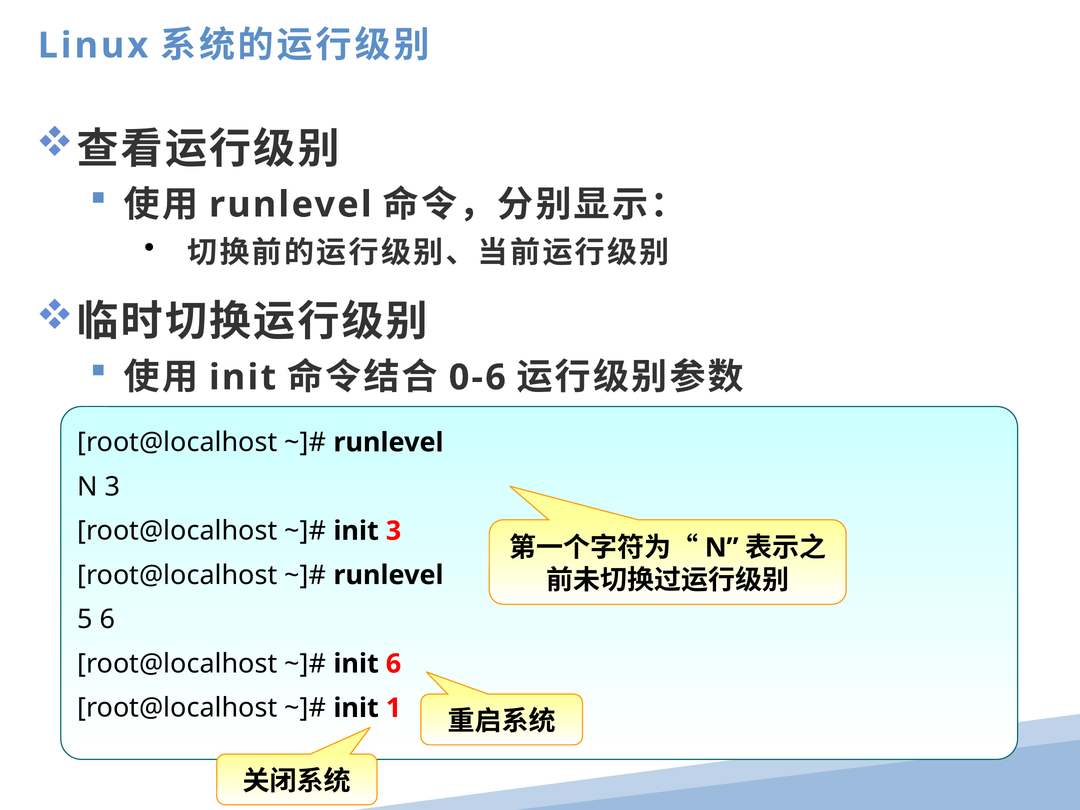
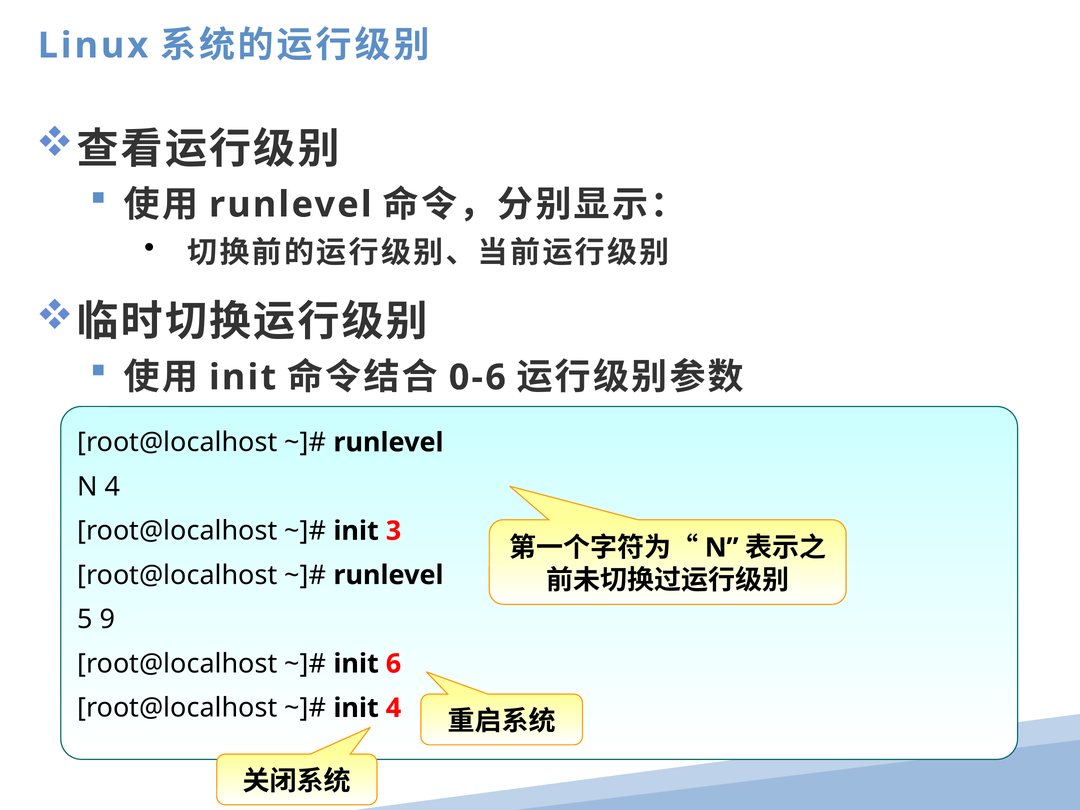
N 3: 3 -> 4
5 6: 6 -> 9
1 at (394, 708): 1 -> 4
